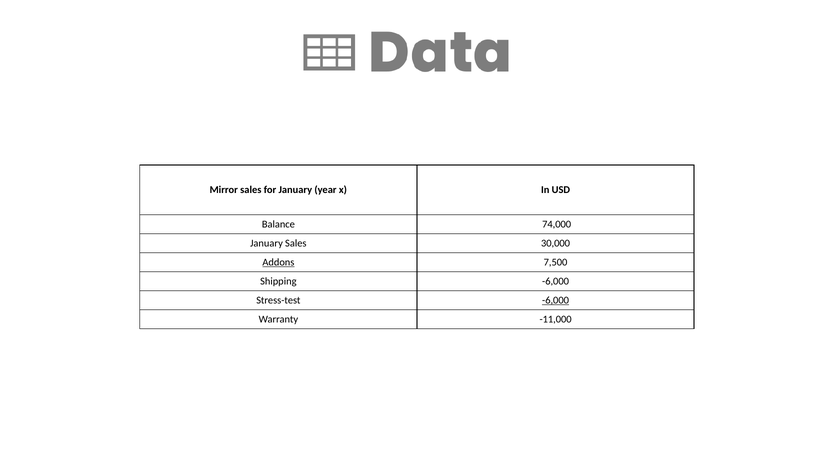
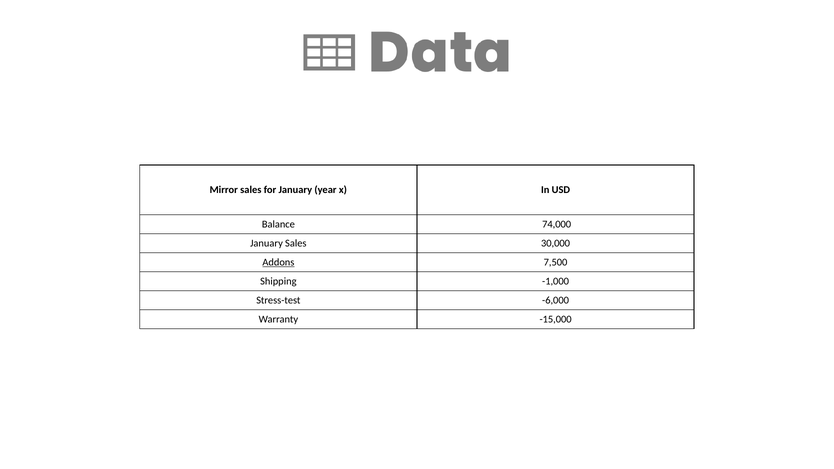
Shipping -6,000: -6,000 -> -1,000
-6,000 at (556, 300) underline: present -> none
-11,000: -11,000 -> -15,000
